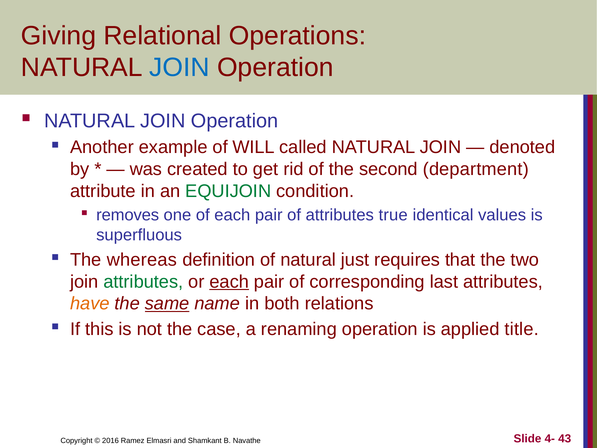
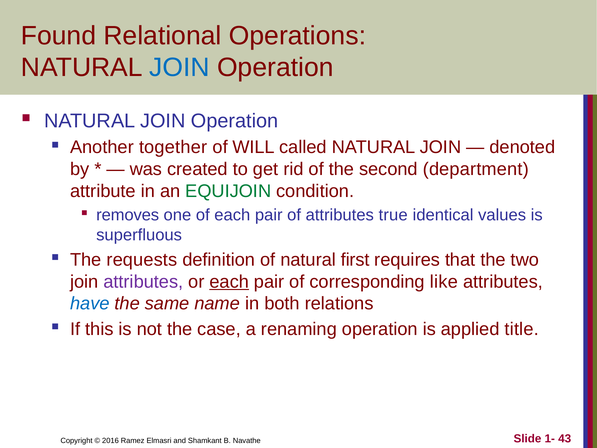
Giving: Giving -> Found
example: example -> together
whereas: whereas -> requests
just: just -> first
attributes at (143, 282) colour: green -> purple
last: last -> like
have colour: orange -> blue
same underline: present -> none
4-: 4- -> 1-
